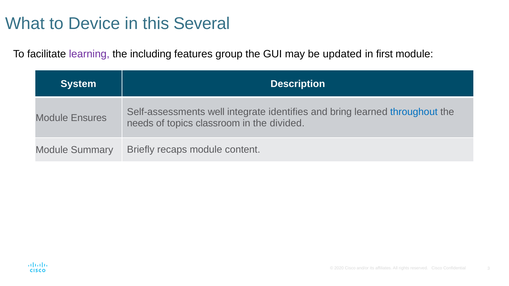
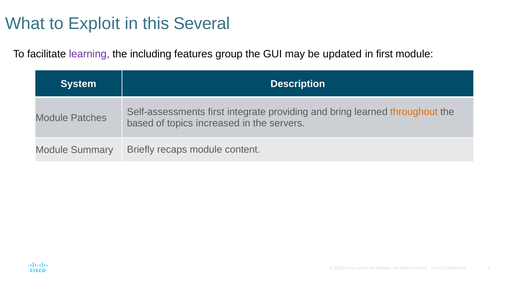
Device: Device -> Exploit
Self-assessments well: well -> first
identifies: identifies -> providing
throughout colour: blue -> orange
Ensures: Ensures -> Patches
needs: needs -> based
classroom: classroom -> increased
divided: divided -> servers
